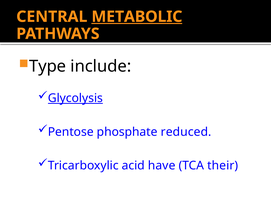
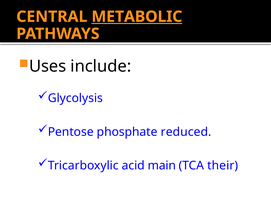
Type: Type -> Uses
Glycolysis underline: present -> none
have: have -> main
